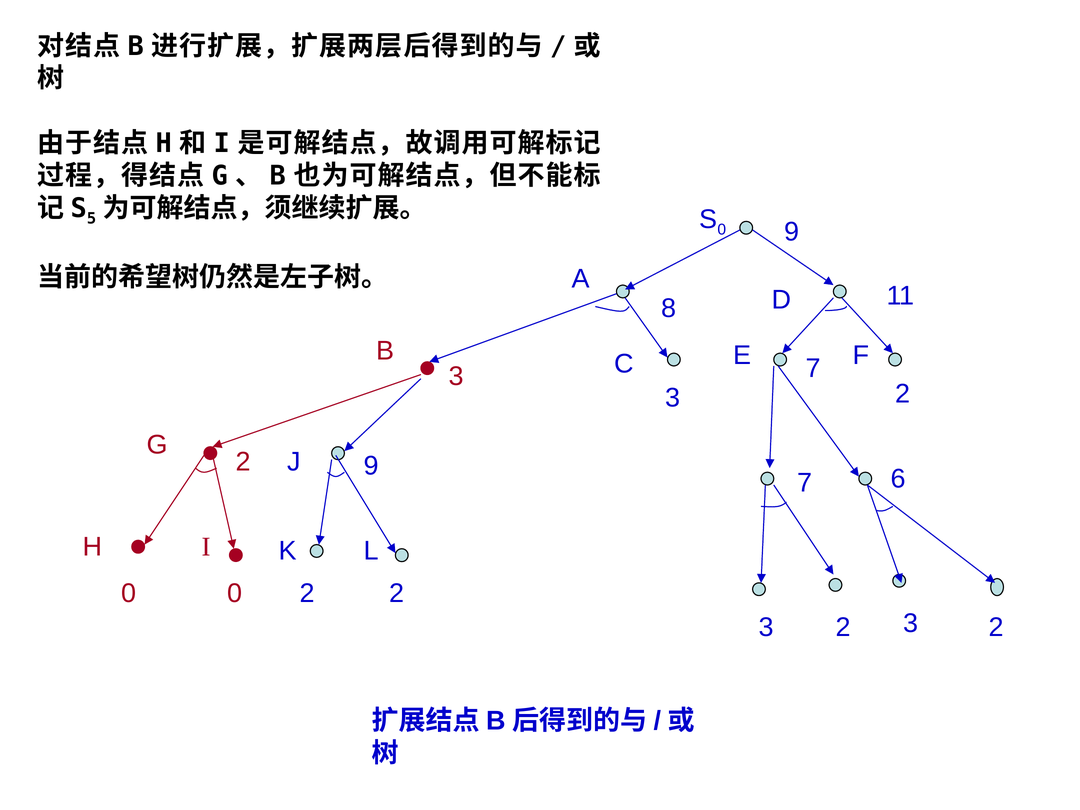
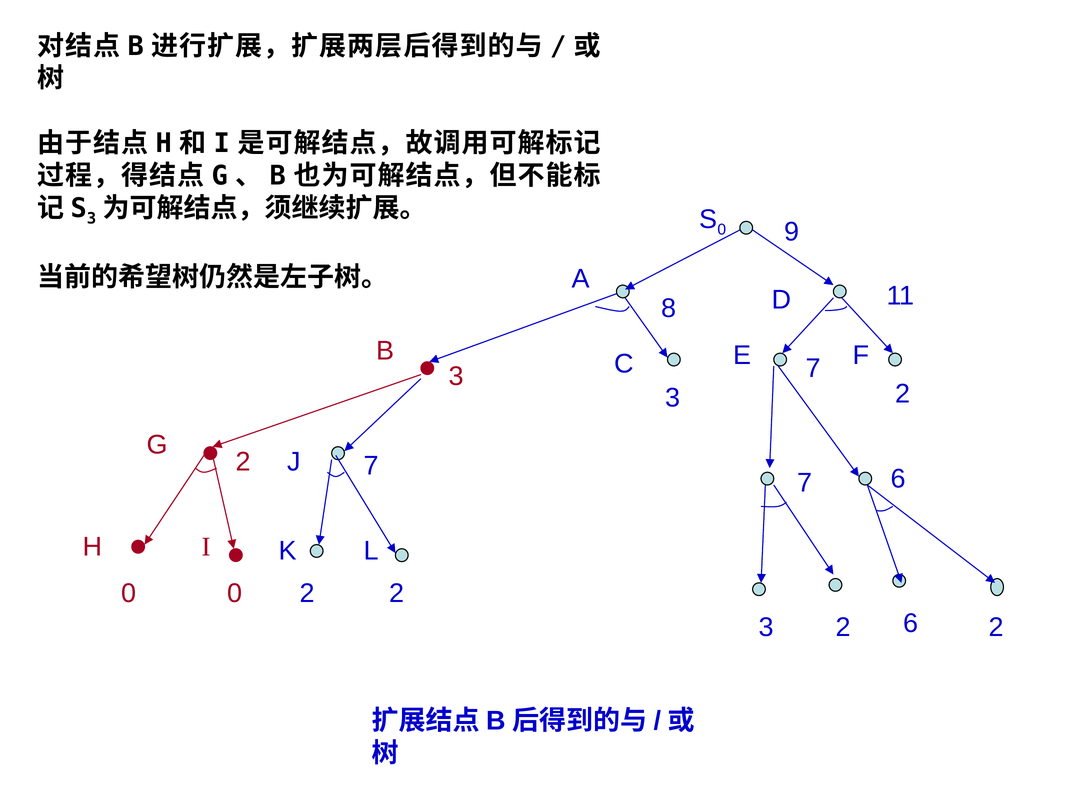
5 at (91, 219): 5 -> 3
9 at (371, 466): 9 -> 7
3 2 3: 3 -> 6
